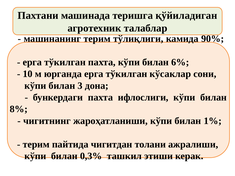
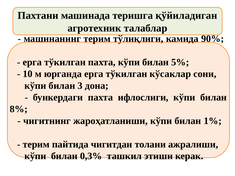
6%: 6% -> 5%
